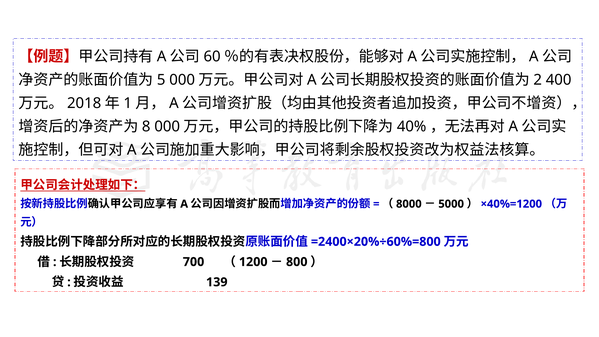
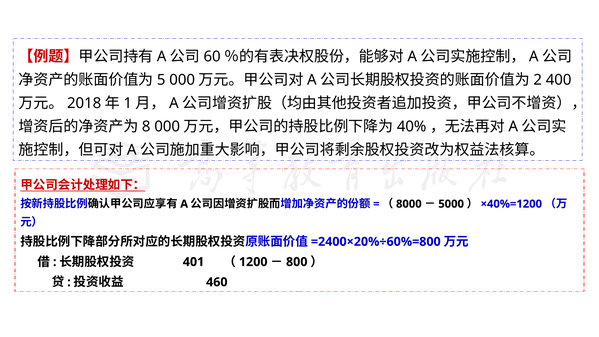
700: 700 -> 401
139: 139 -> 460
